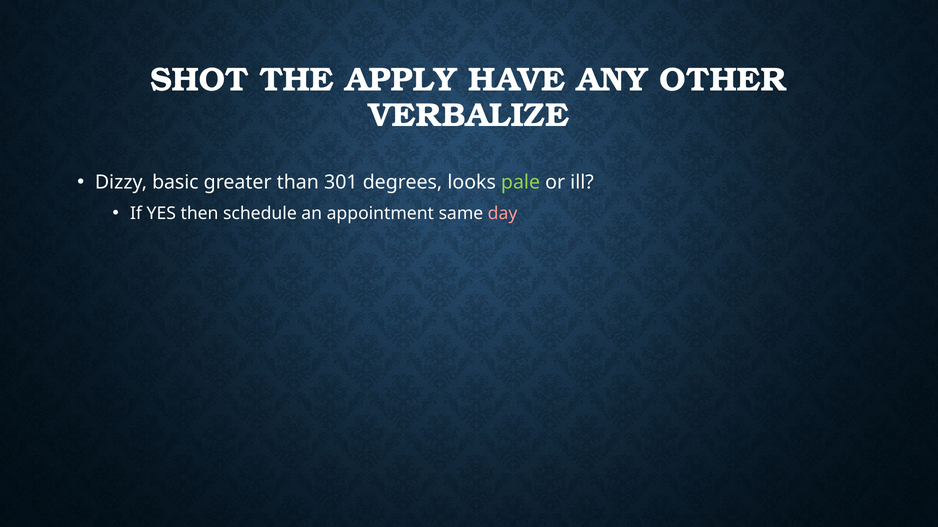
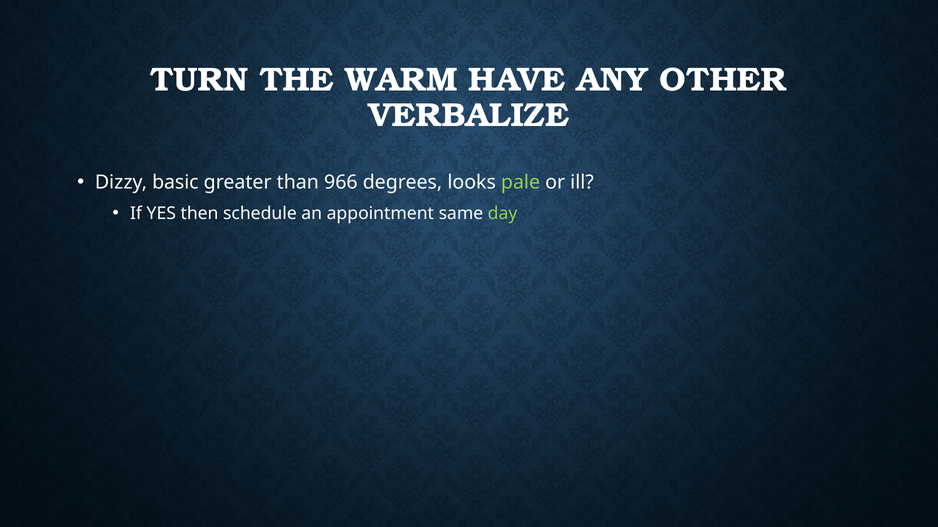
SHOT: SHOT -> TURN
APPLY: APPLY -> WARM
301: 301 -> 966
day colour: pink -> light green
